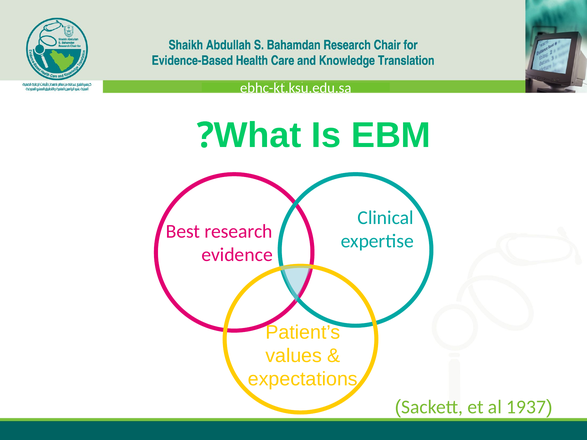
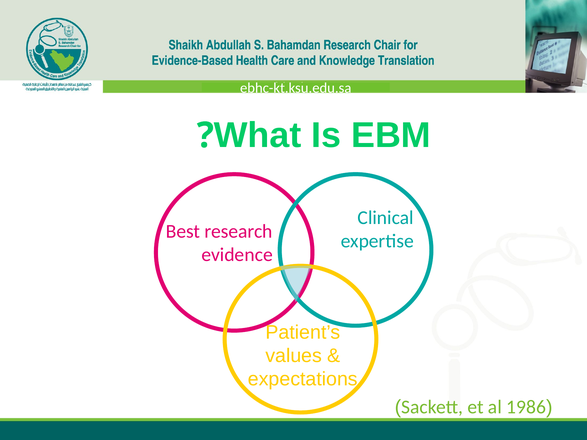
1937: 1937 -> 1986
